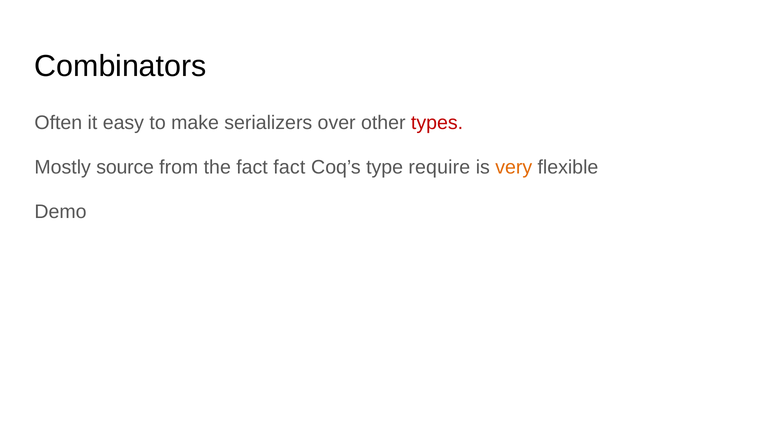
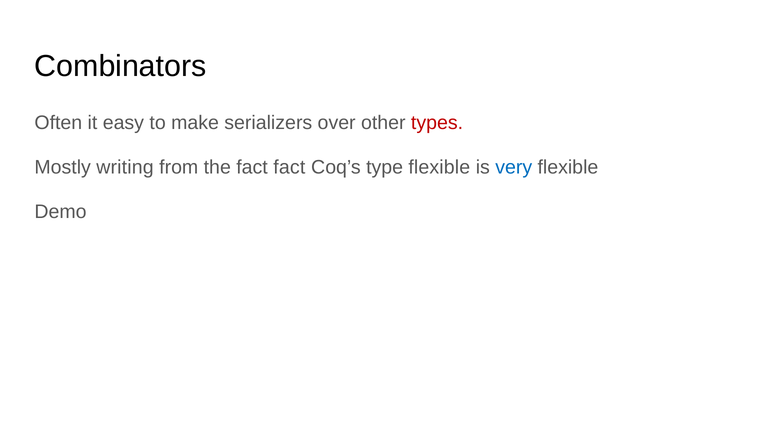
source: source -> writing
type require: require -> flexible
very colour: orange -> blue
